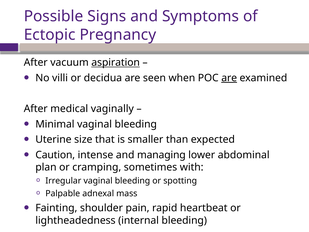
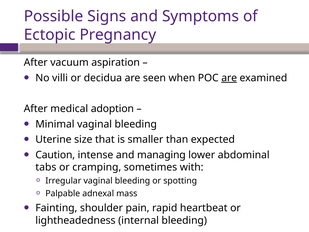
aspiration underline: present -> none
vaginally: vaginally -> adoption
plan: plan -> tabs
